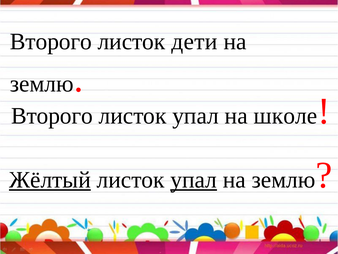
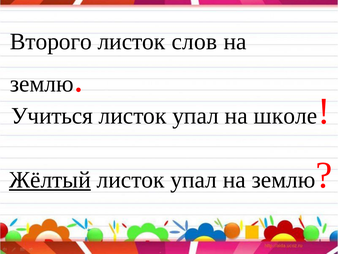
дети: дети -> слов
Второго at (52, 116): Второго -> Учиться
упал at (194, 179) underline: present -> none
